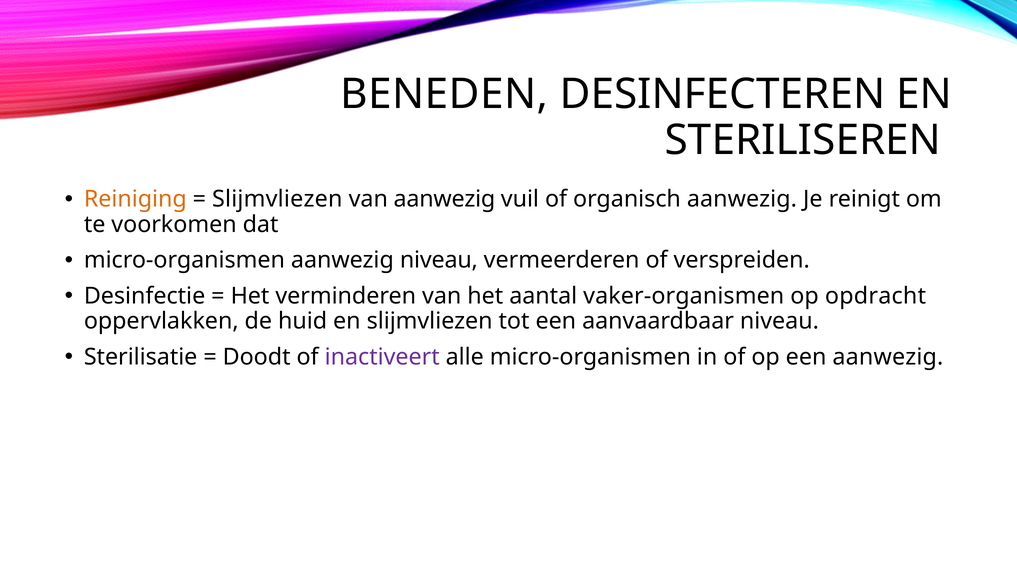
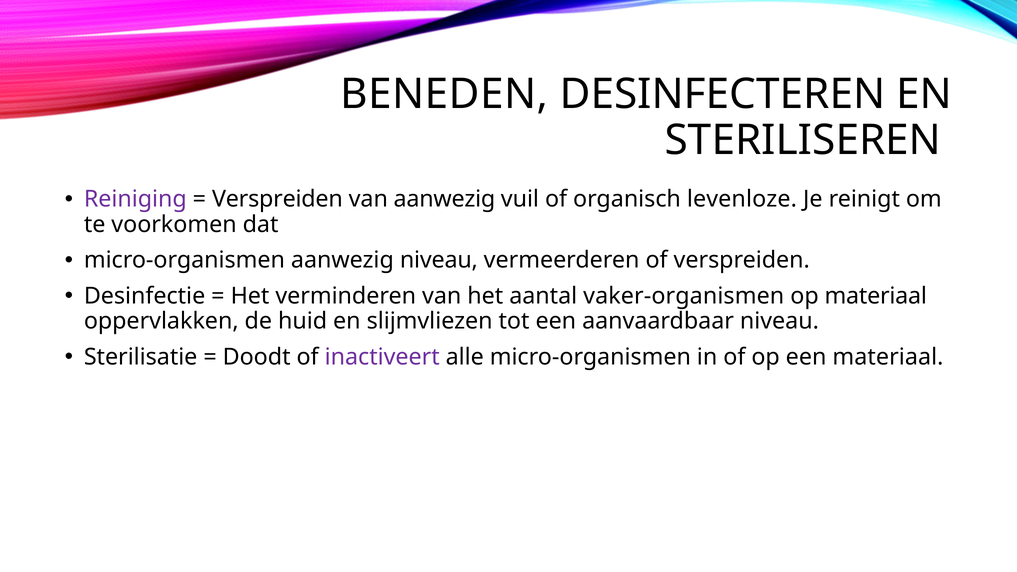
Reiniging colour: orange -> purple
Slijmvliezen at (277, 199): Slijmvliezen -> Verspreiden
organisch aanwezig: aanwezig -> levenloze
op opdracht: opdracht -> materiaal
een aanwezig: aanwezig -> materiaal
